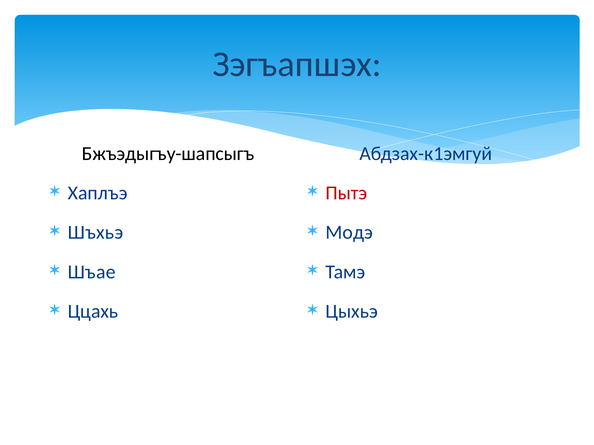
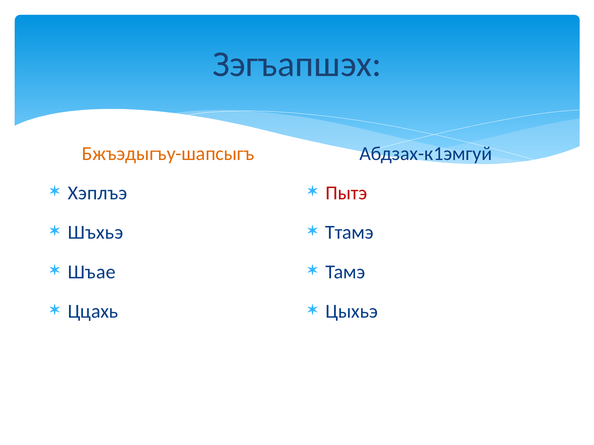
Бжъэдыгъу-шапсыгъ colour: black -> orange
Хаплъэ: Хаплъэ -> Хэплъэ
Модэ: Модэ -> Ттамэ
